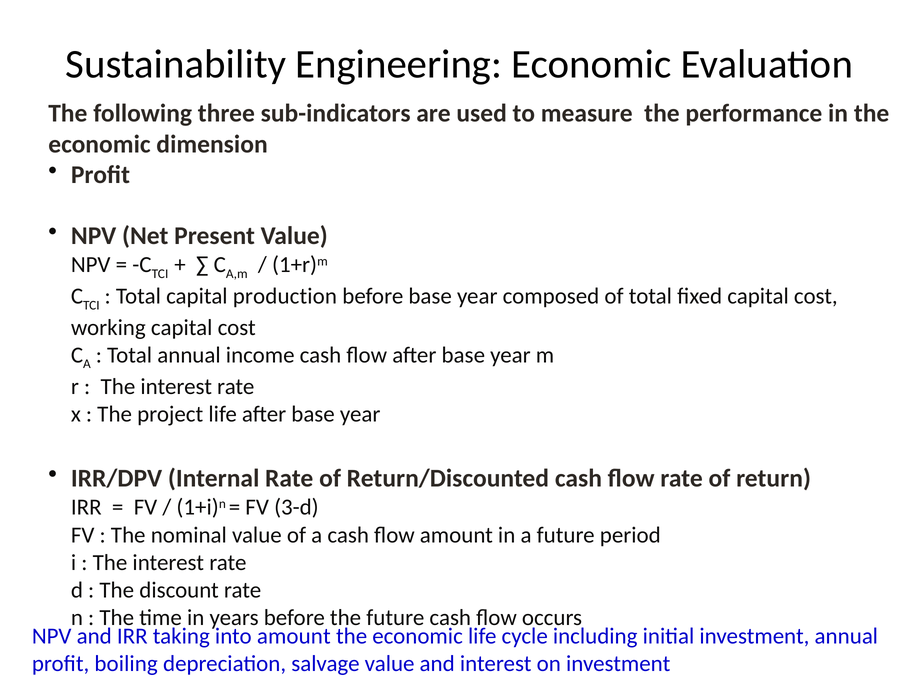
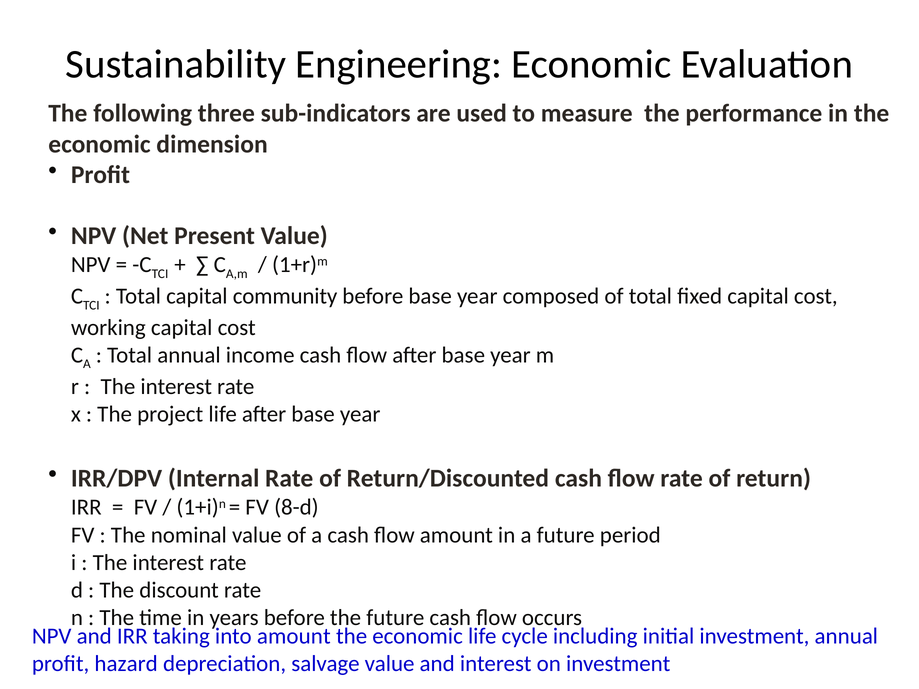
production: production -> community
3-d: 3-d -> 8-d
boiling: boiling -> hazard
